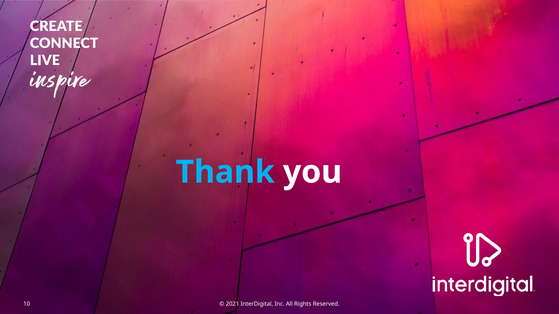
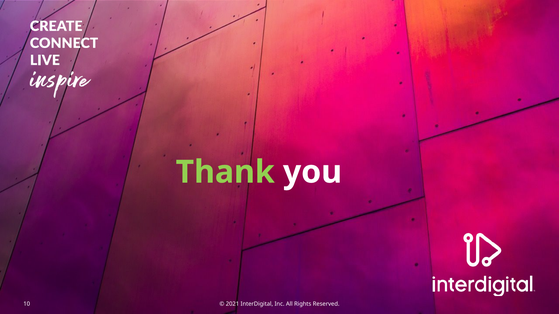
Thank colour: light blue -> light green
